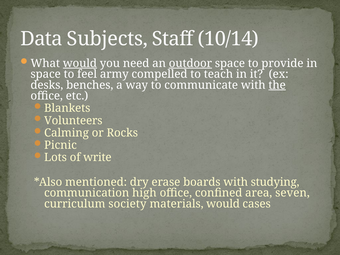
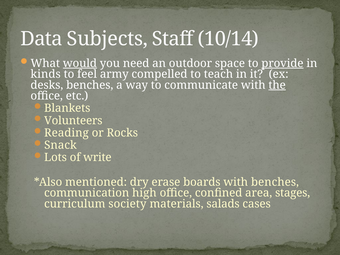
outdoor underline: present -> none
provide underline: none -> present
space at (46, 74): space -> kinds
Calming: Calming -> Reading
Picnic: Picnic -> Snack
with studying: studying -> benches
seven: seven -> stages
materials would: would -> salads
